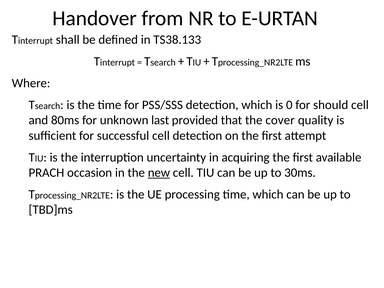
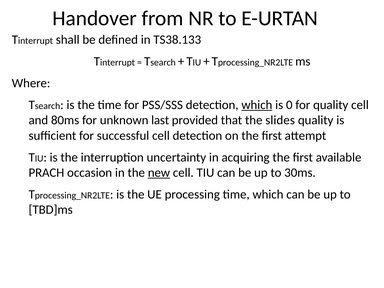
which at (257, 105) underline: none -> present
for should: should -> quality
cover: cover -> slides
